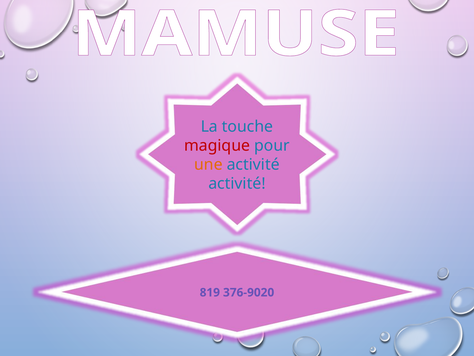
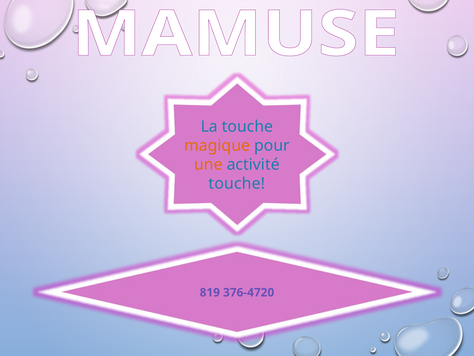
magique colour: red -> orange
activité at (237, 183): activité -> touche
376-9020: 376-9020 -> 376-4720
